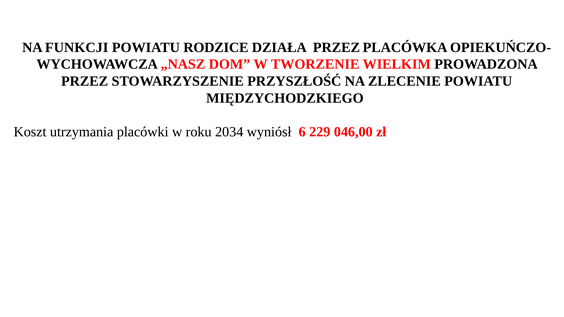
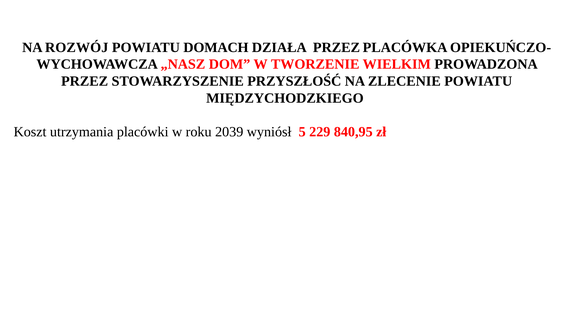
FUNKCJI: FUNKCJI -> ROZWÓJ
RODZICE: RODZICE -> DOMACH
2034: 2034 -> 2039
6: 6 -> 5
046,00: 046,00 -> 840,95
